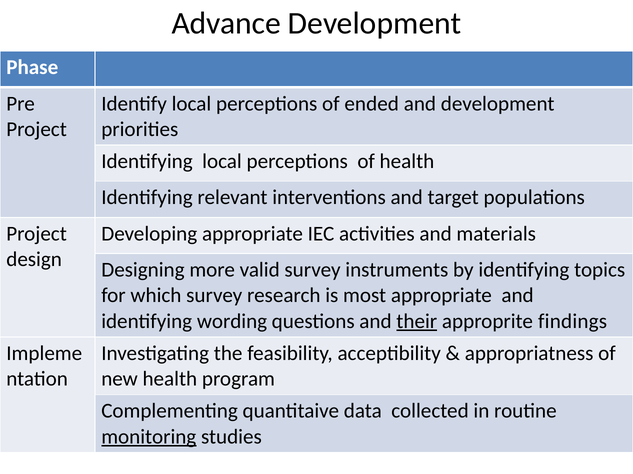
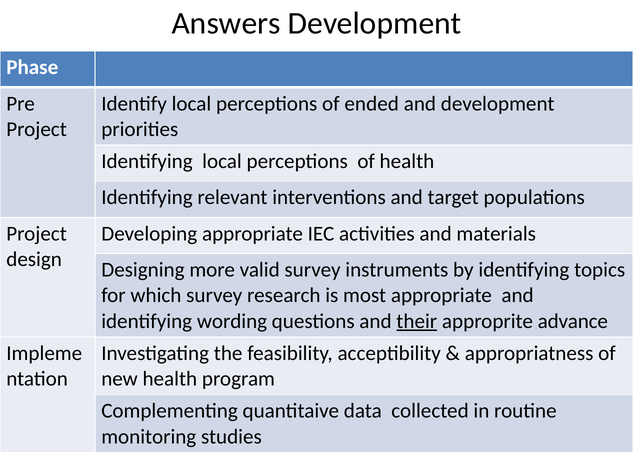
Advance: Advance -> Answers
findings: findings -> advance
monitoring underline: present -> none
